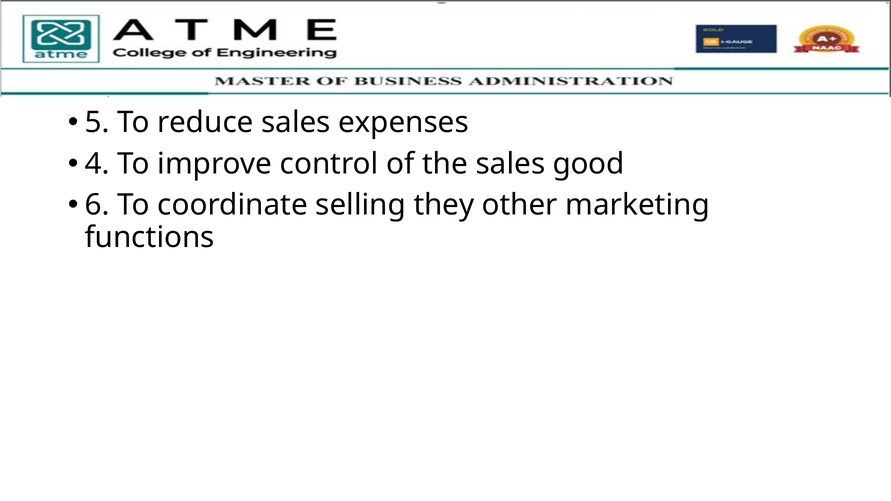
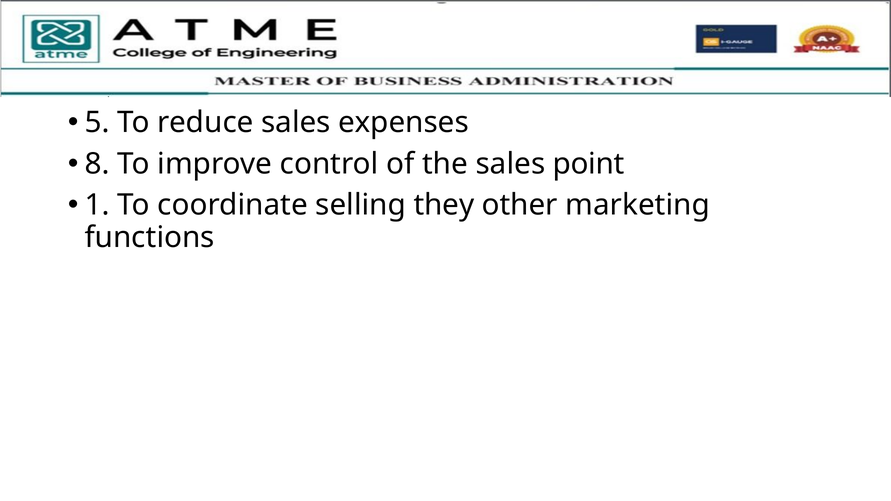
4: 4 -> 8
good: good -> point
6: 6 -> 1
